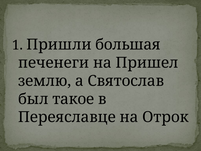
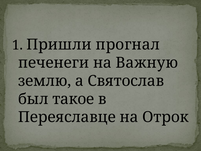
большая: большая -> прогнал
Пришел: Пришел -> Важную
